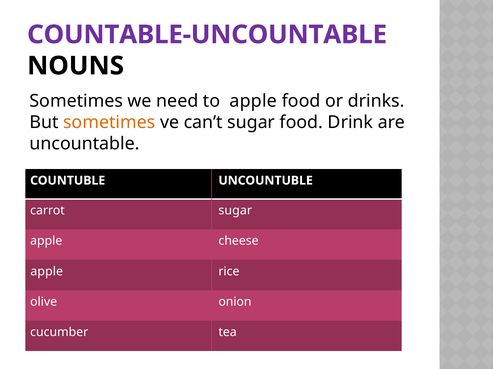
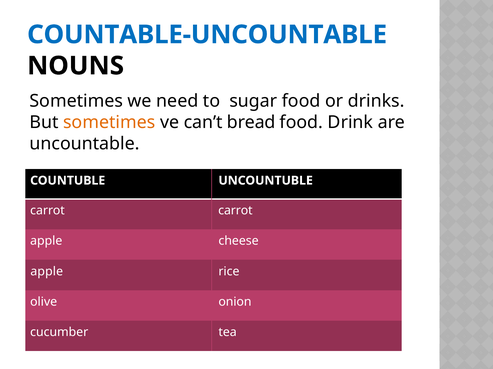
COUNTABLE-UNCOUNTABLE colour: purple -> blue
to apple: apple -> sugar
can’t sugar: sugar -> bread
carrot sugar: sugar -> carrot
